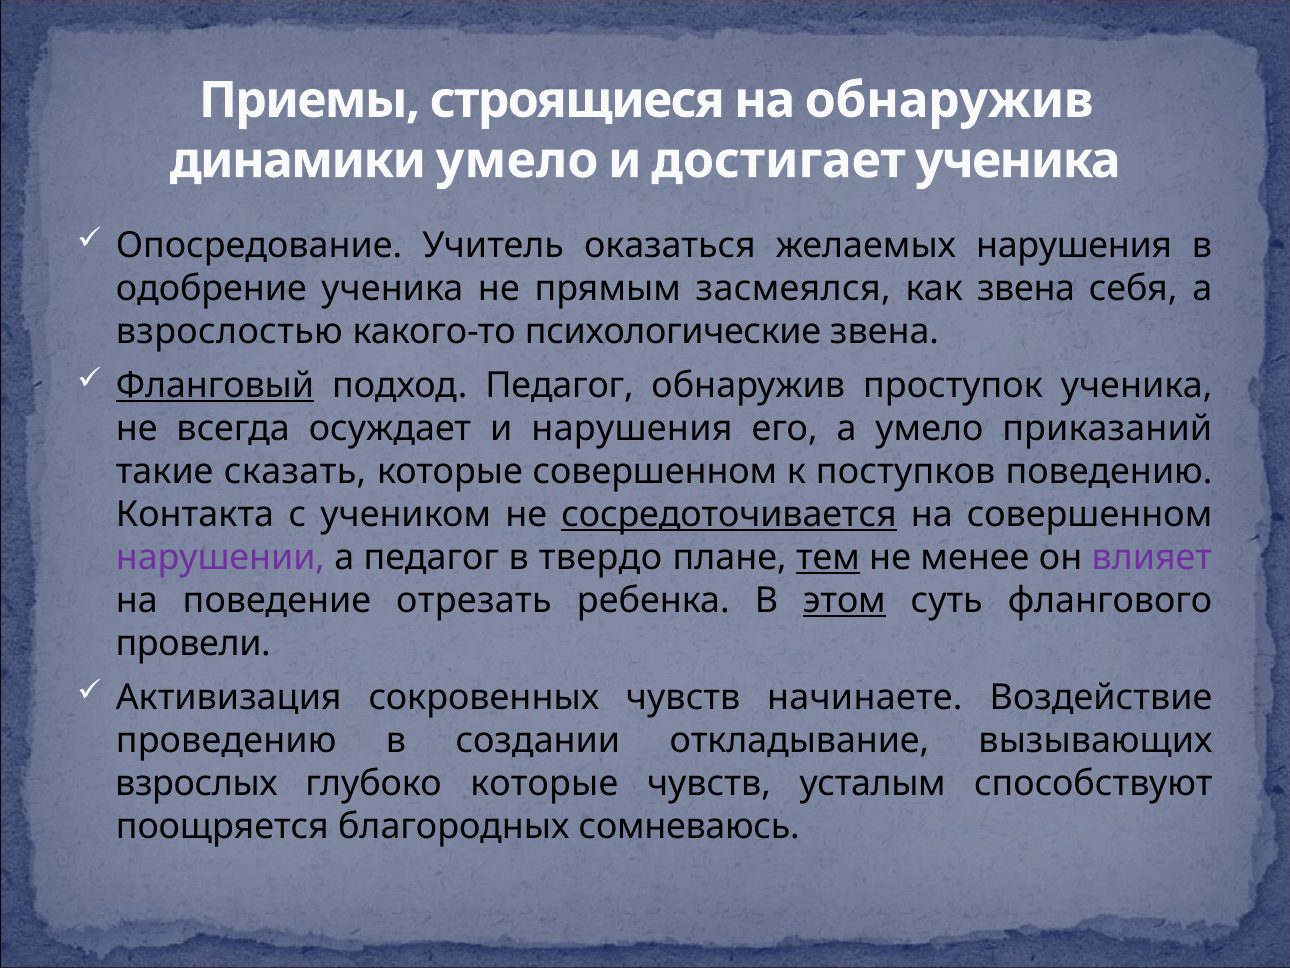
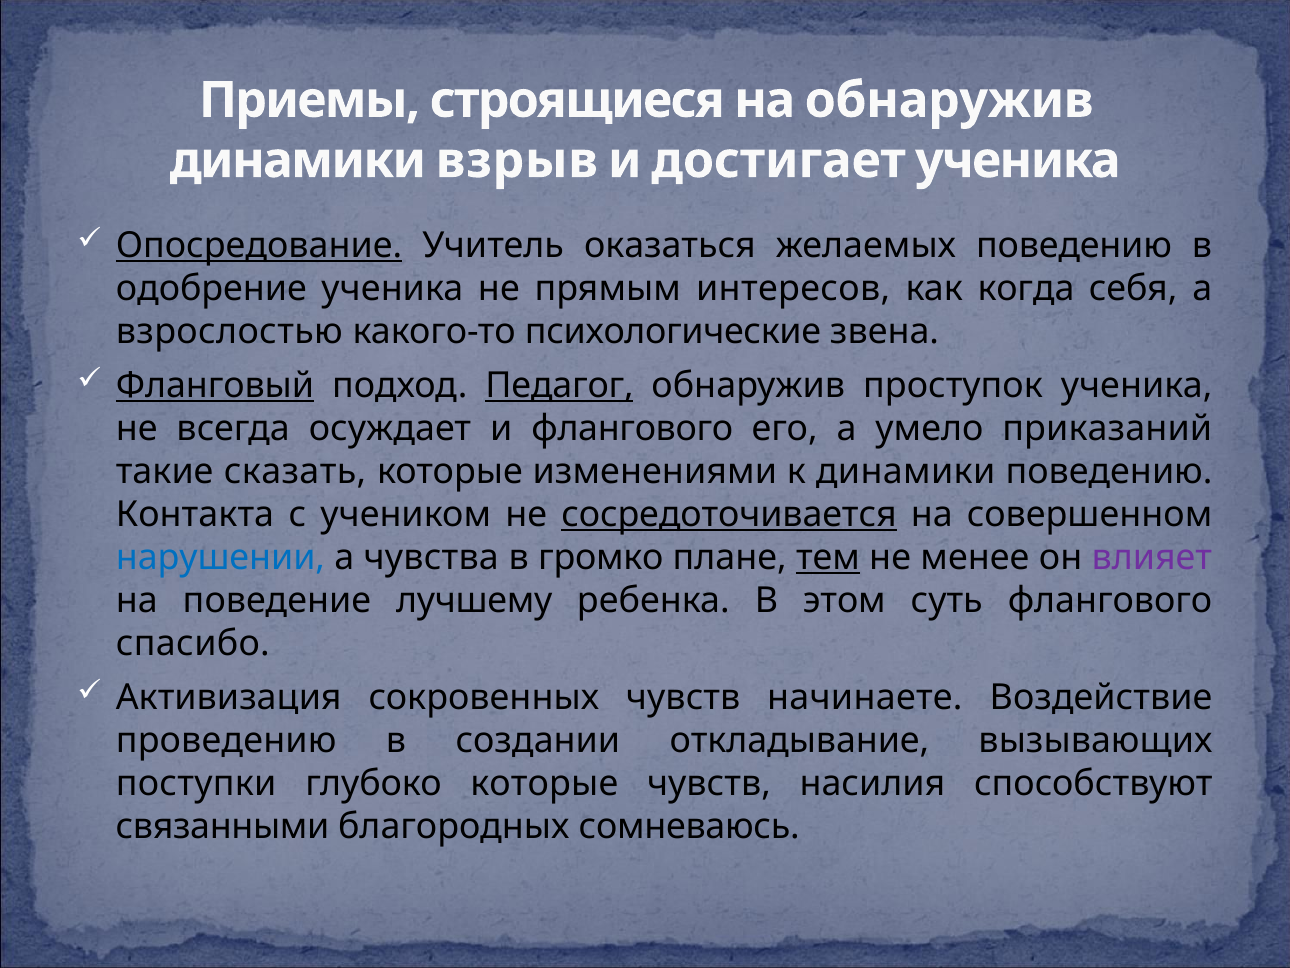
динамики умело: умело -> взрыв
Опосредование underline: none -> present
желаемых нарушения: нарушения -> поведению
засмеялся: засмеялся -> интересов
как звена: звена -> когда
Педагог at (560, 385) underline: none -> present
и нарушения: нарушения -> флангового
которые совершенном: совершенном -> изменениями
к поступков: поступков -> динамики
нарушении colour: purple -> blue
а педагог: педагог -> чувства
твердо: твердо -> громко
отрезать: отрезать -> лучшему
этом underline: present -> none
провели: провели -> спасибо
взрослых: взрослых -> поступки
усталым: усталым -> насилия
поощряется: поощряется -> связанными
